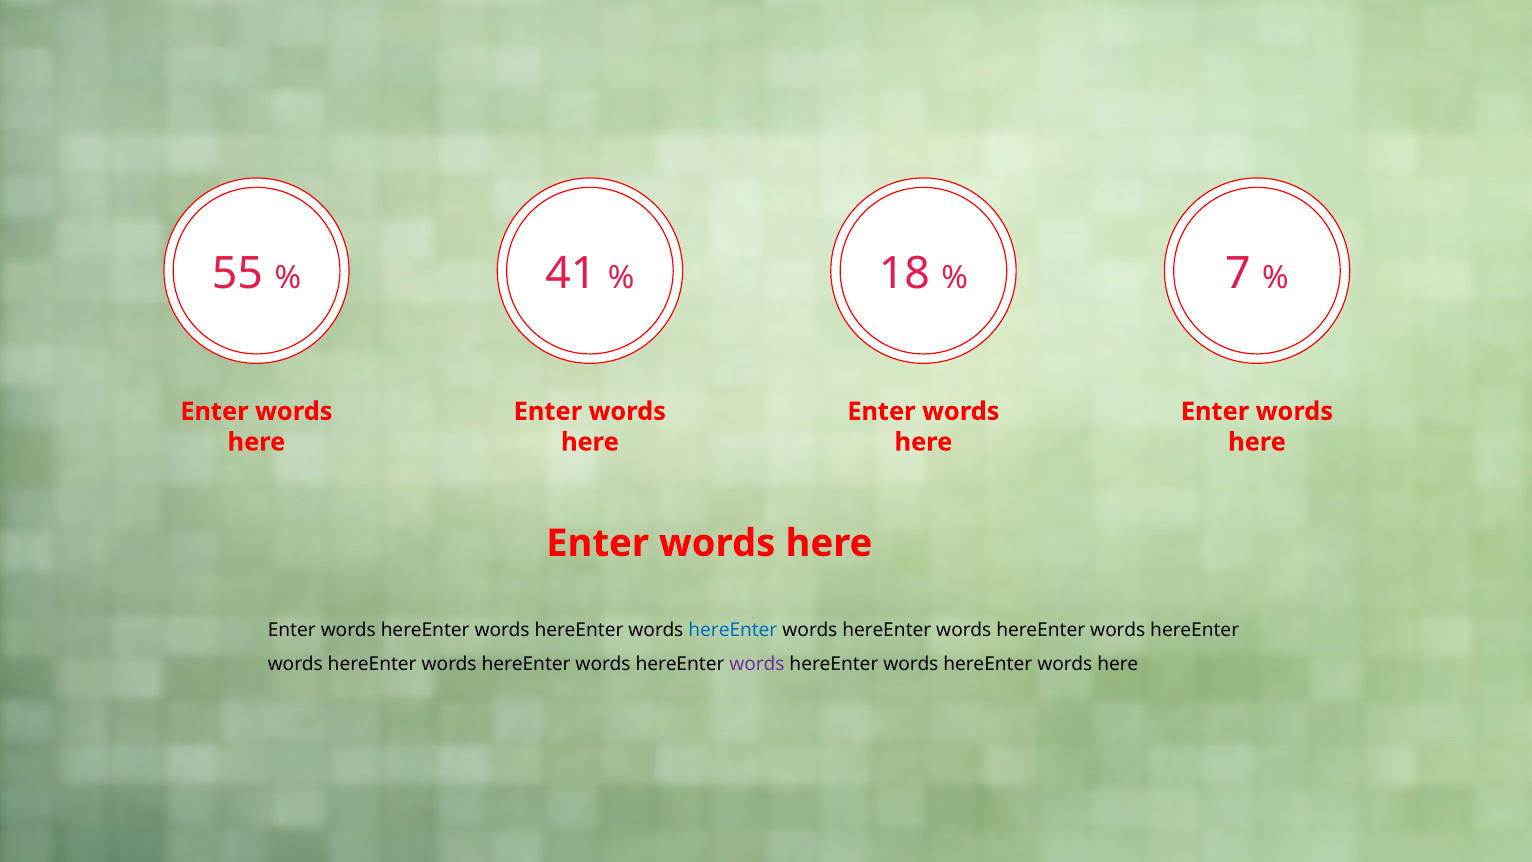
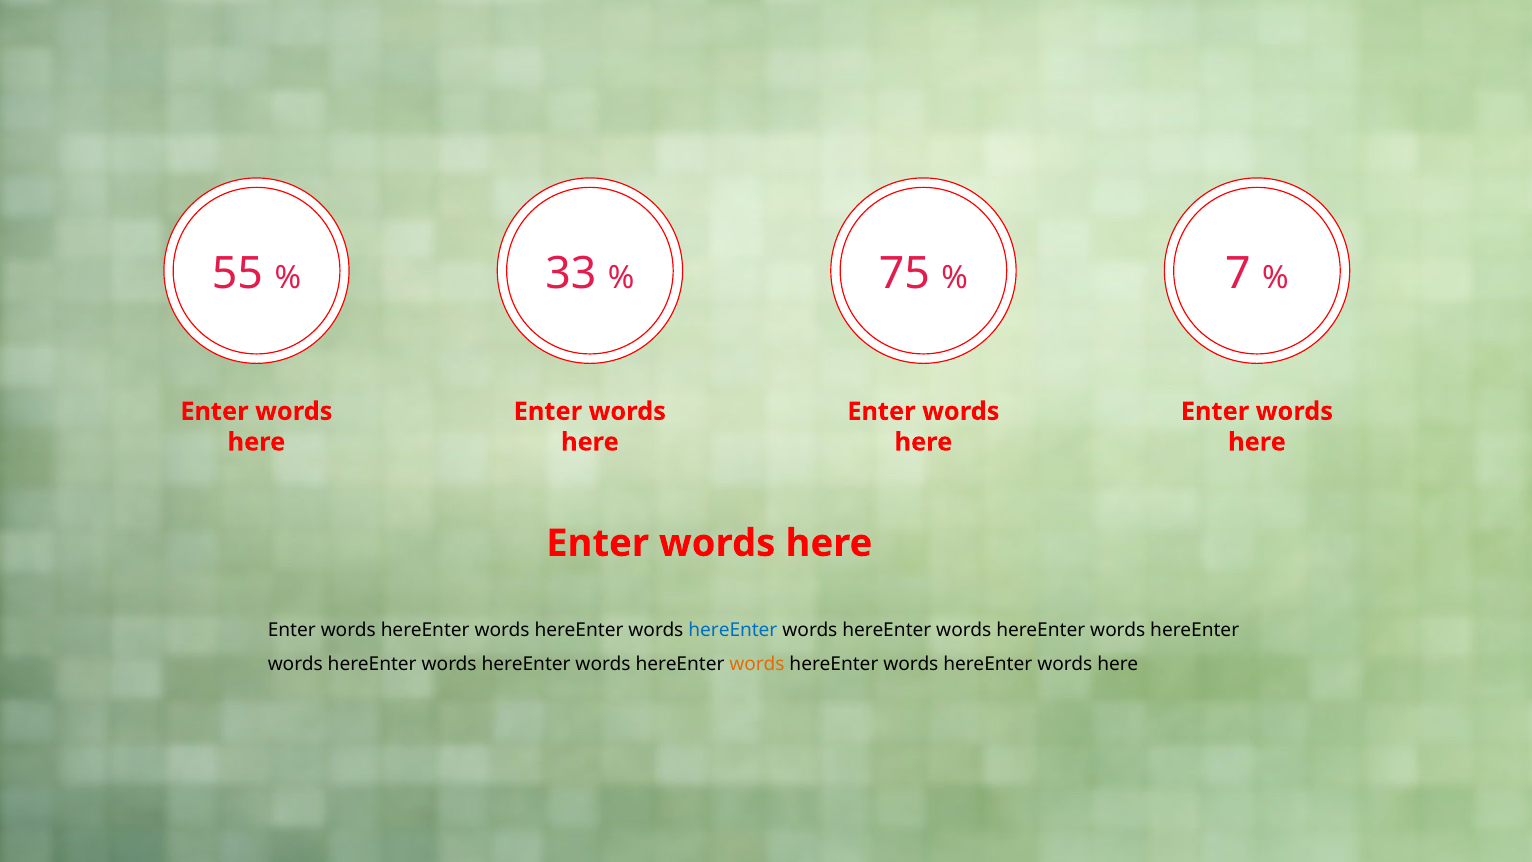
41: 41 -> 33
18: 18 -> 75
words at (757, 664) colour: purple -> orange
